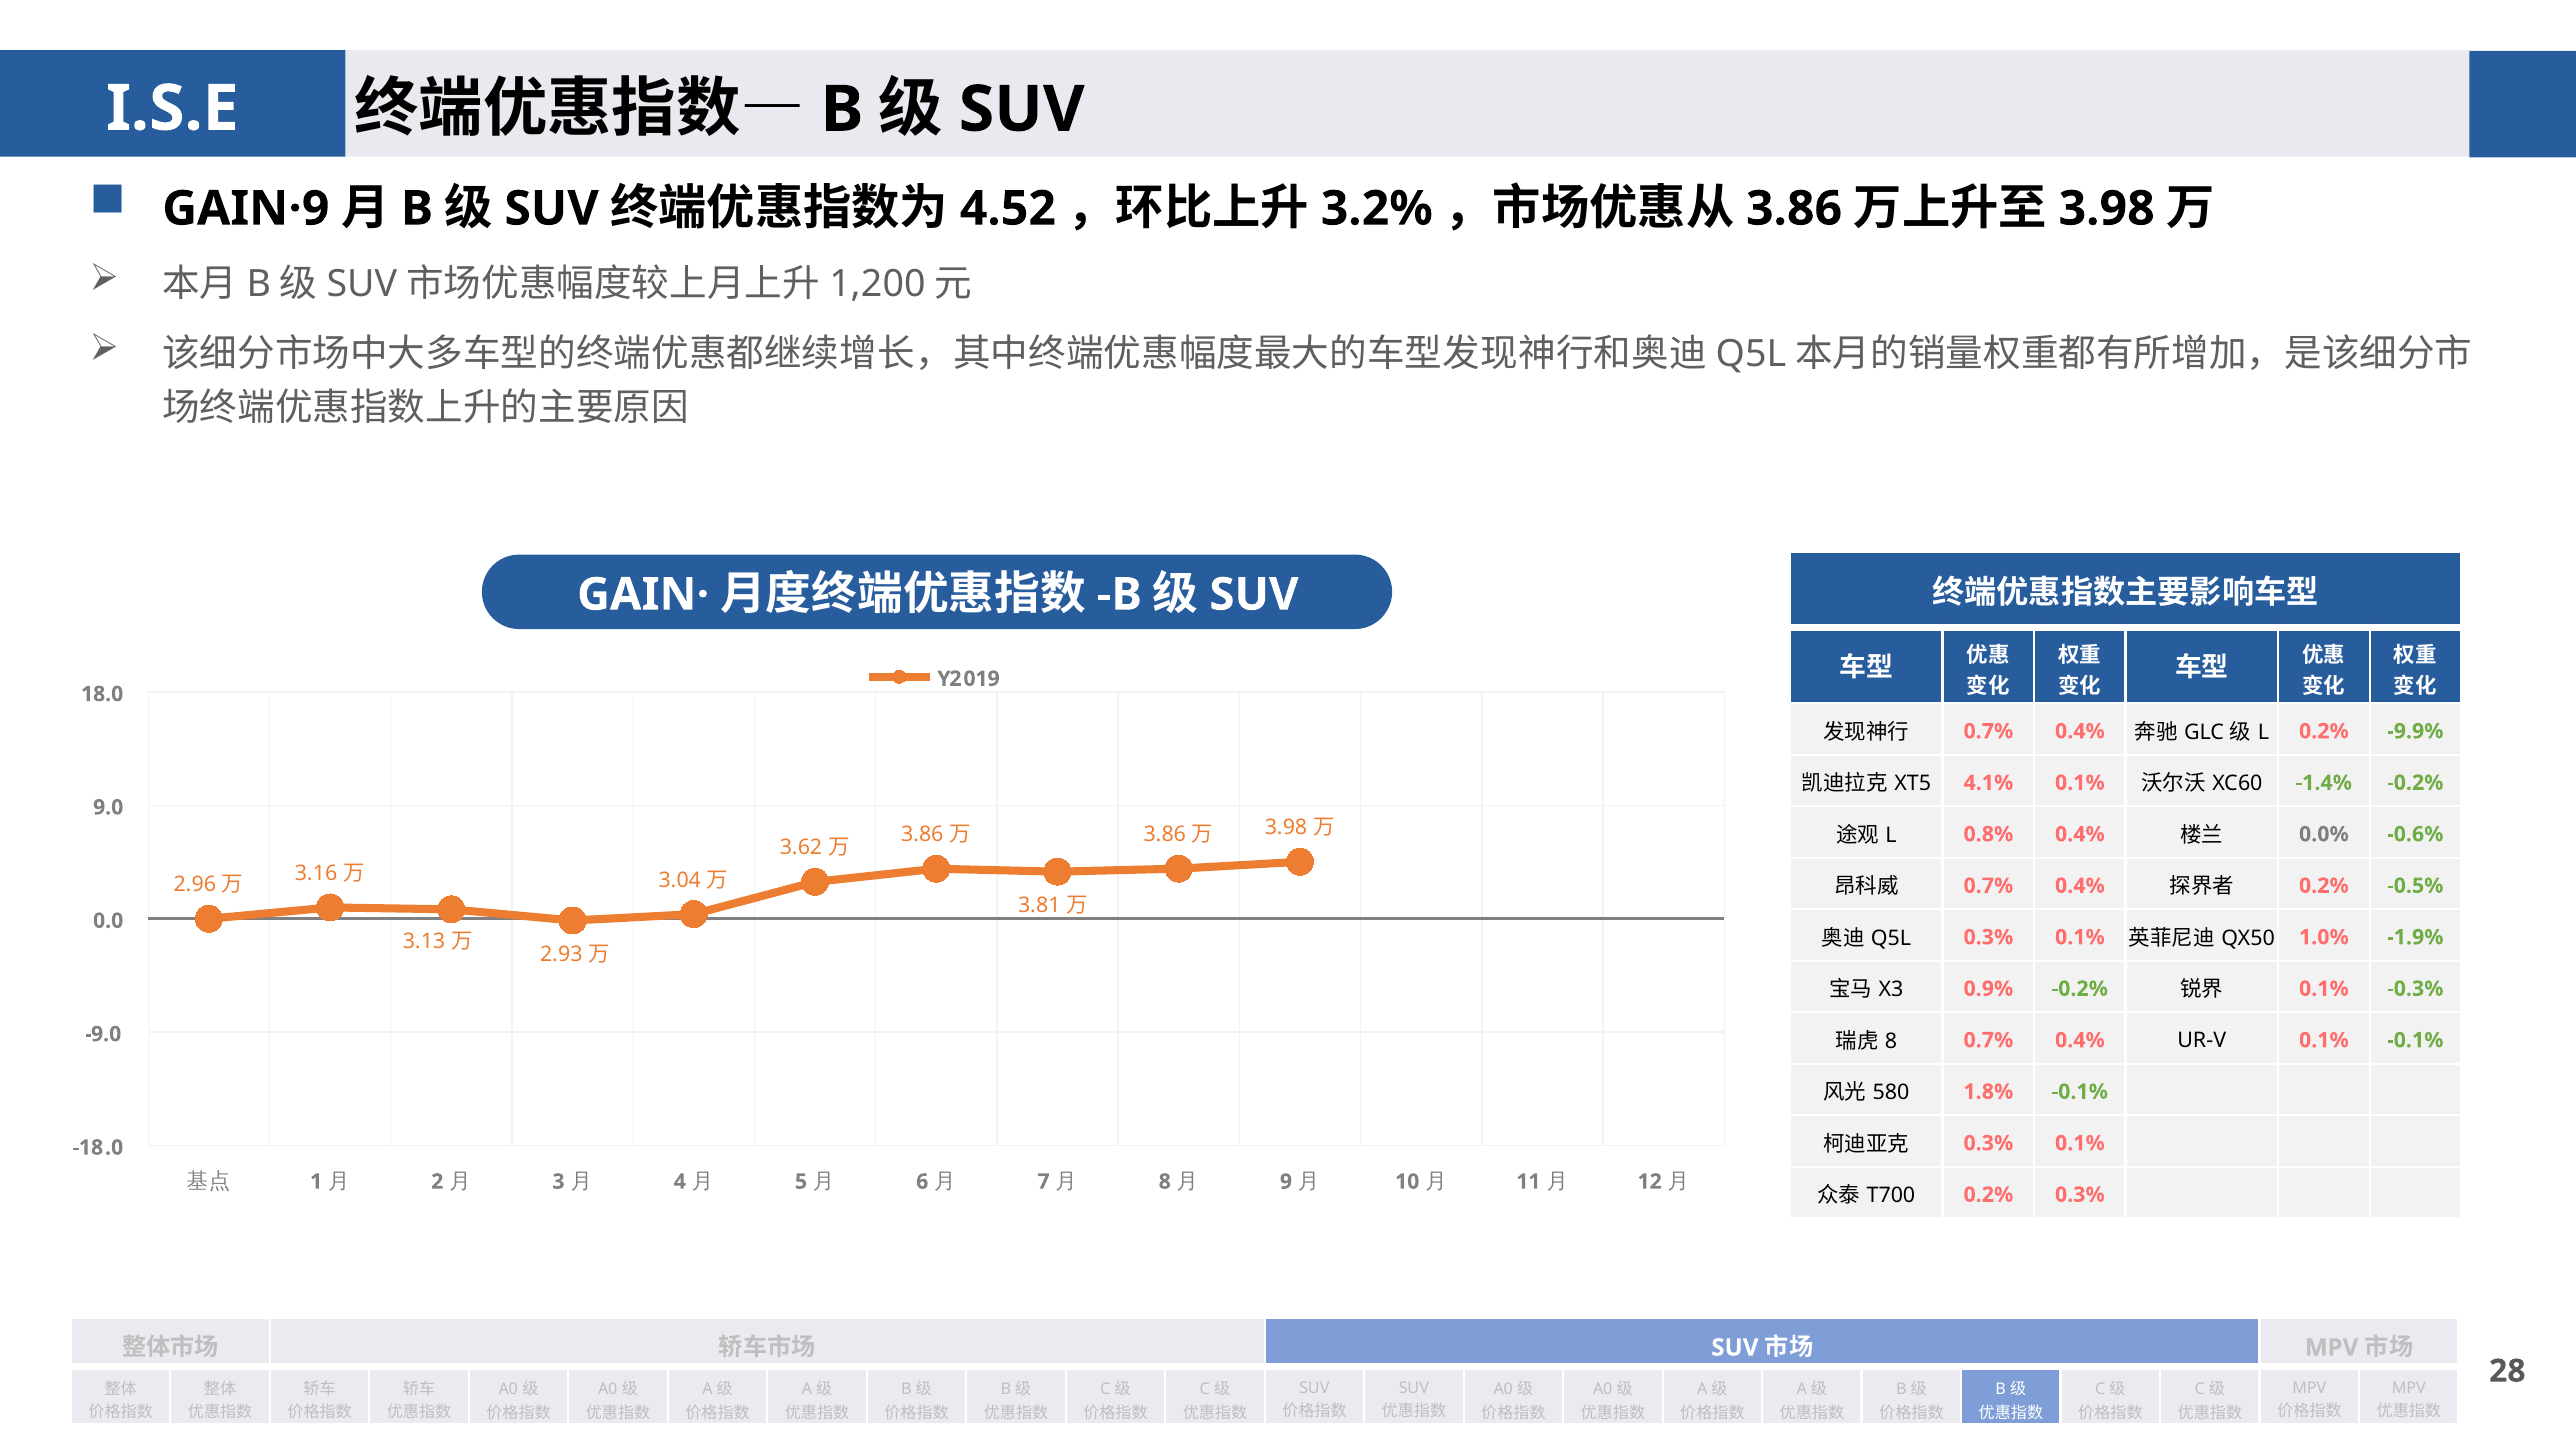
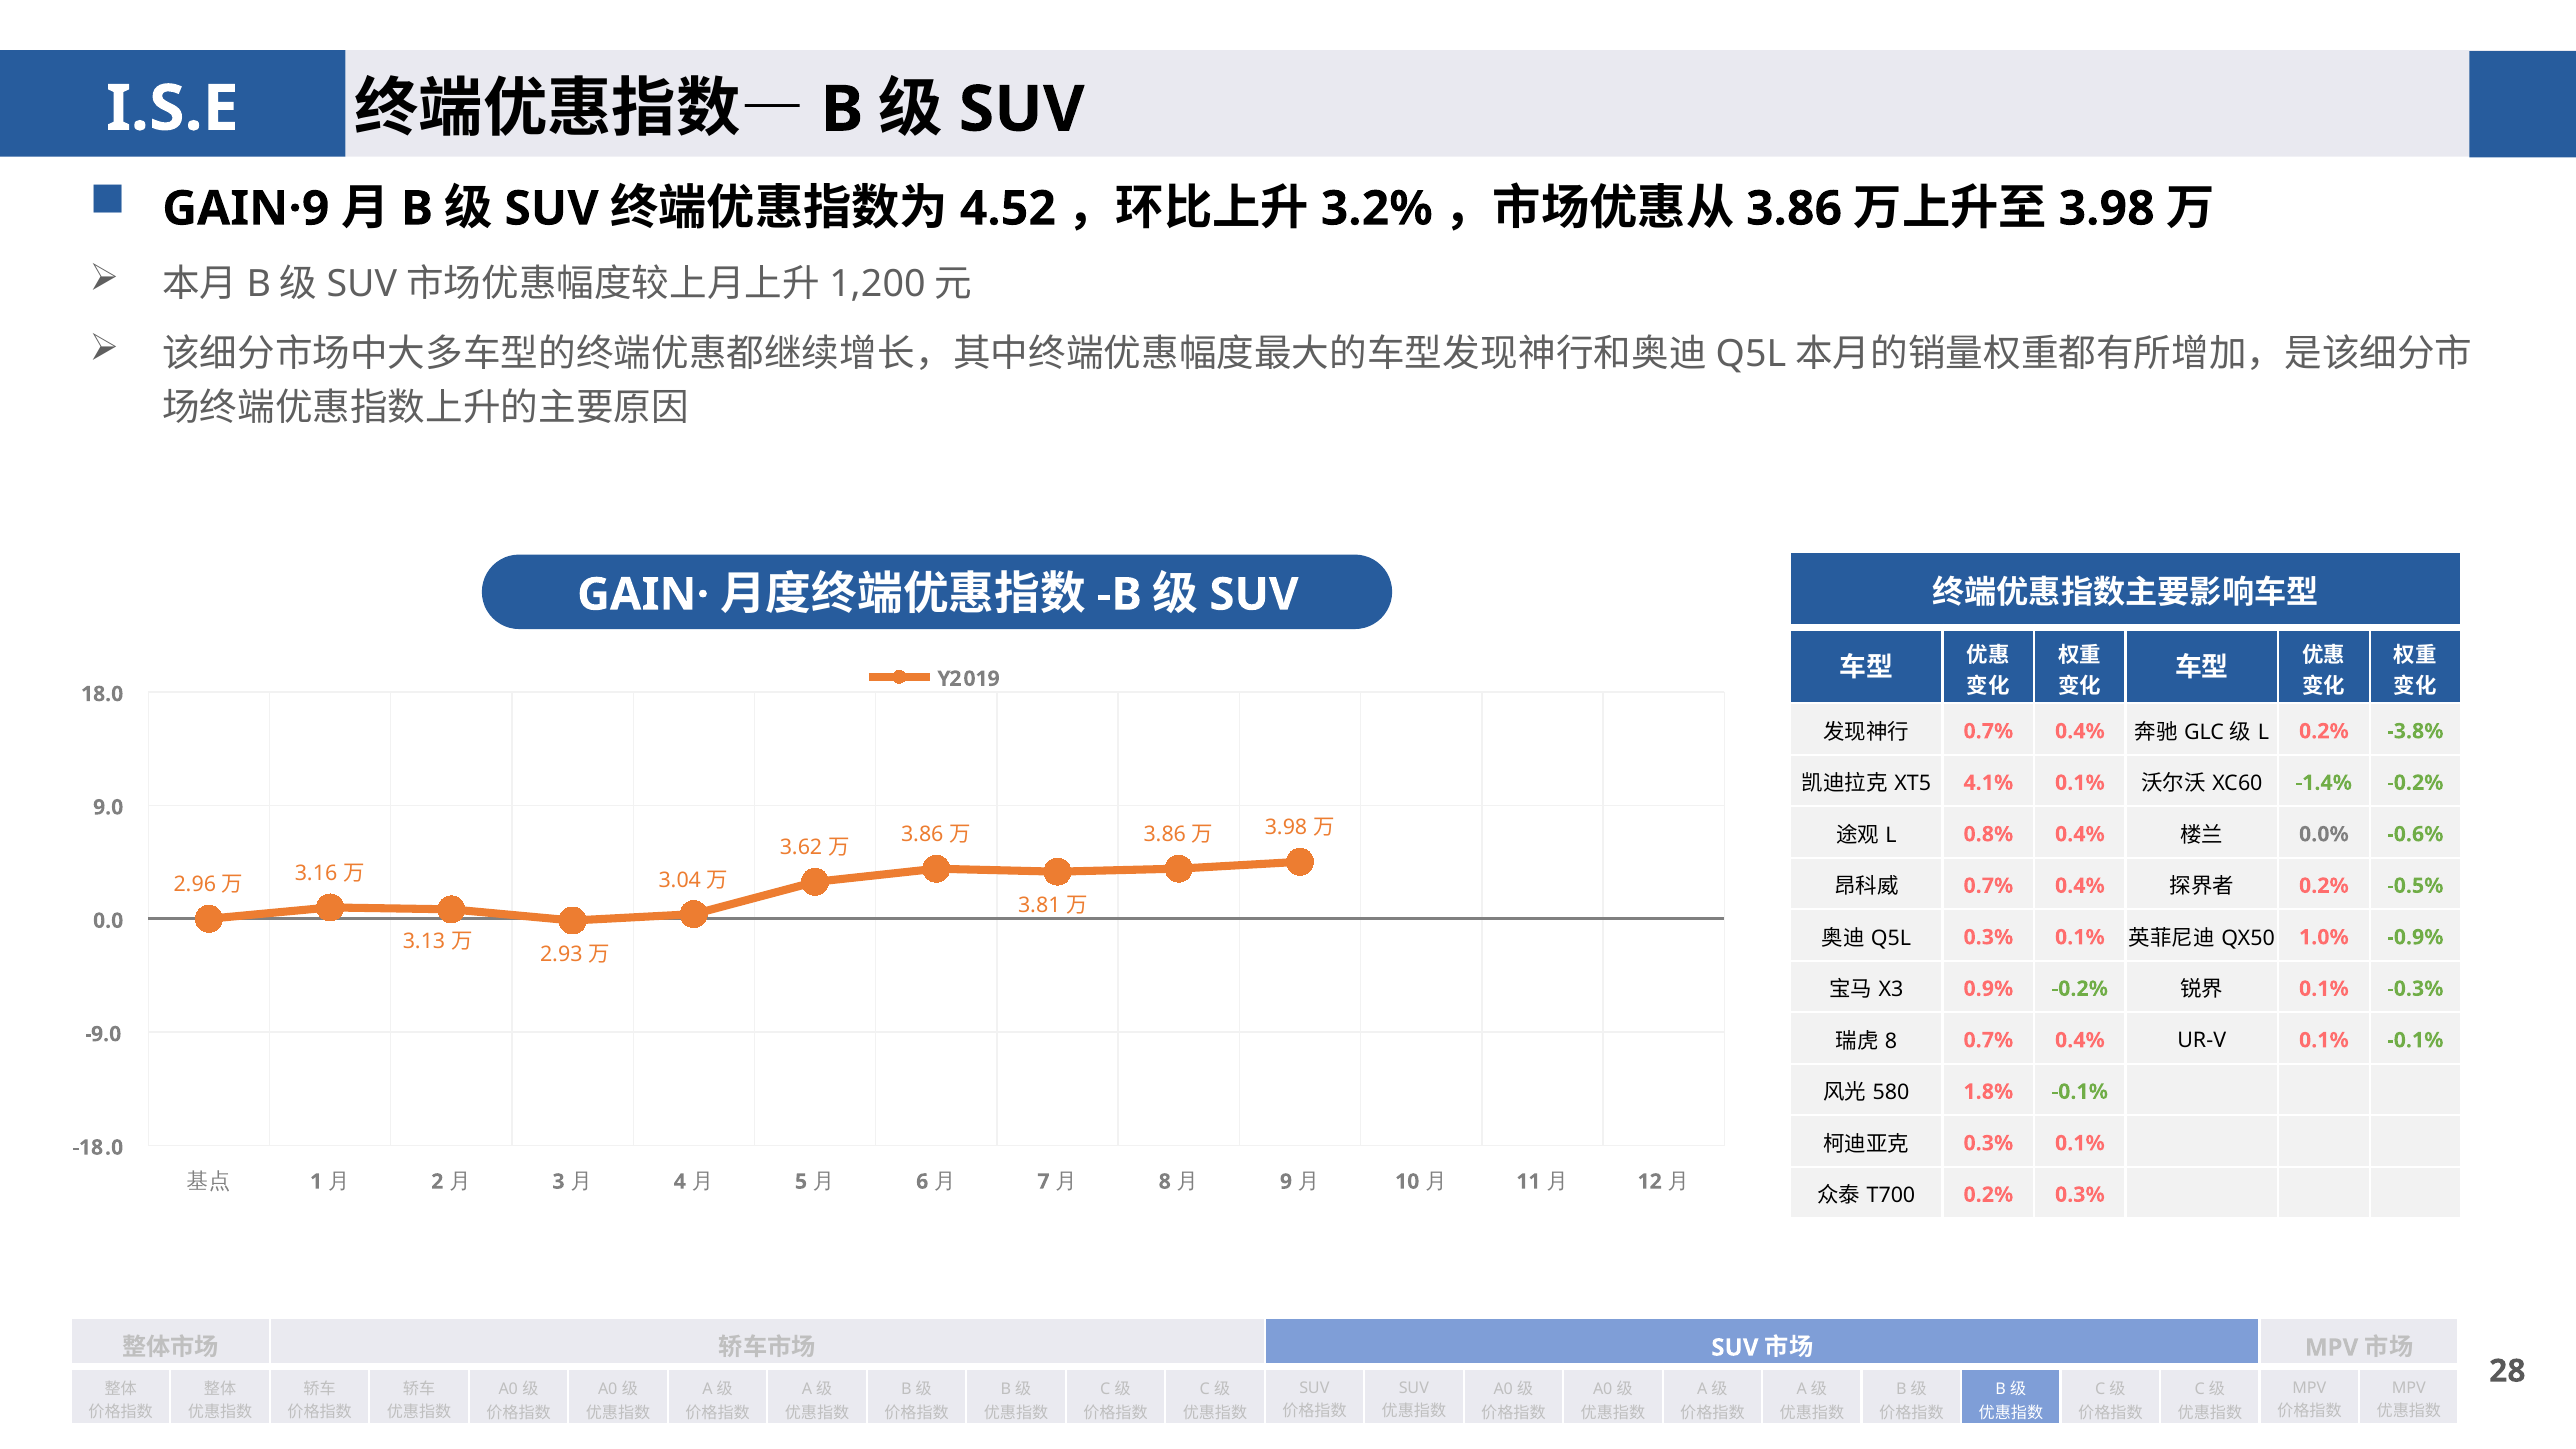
-9.9%: -9.9% -> -3.8%
-1.9%: -1.9% -> -0.9%
